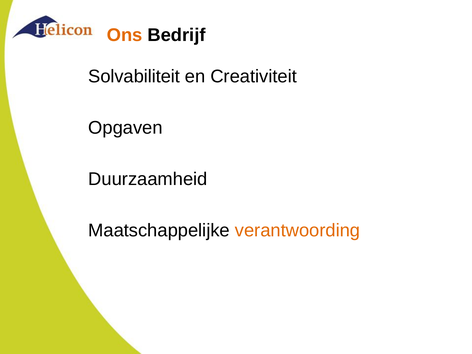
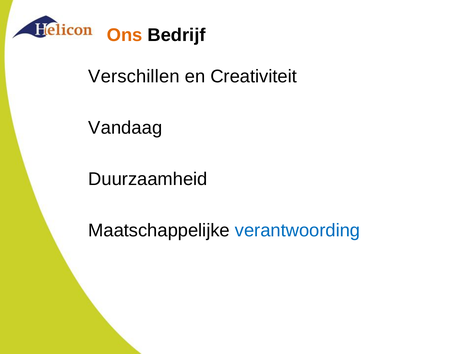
Solvabiliteit: Solvabiliteit -> Verschillen
Opgaven: Opgaven -> Vandaag
verantwoording colour: orange -> blue
